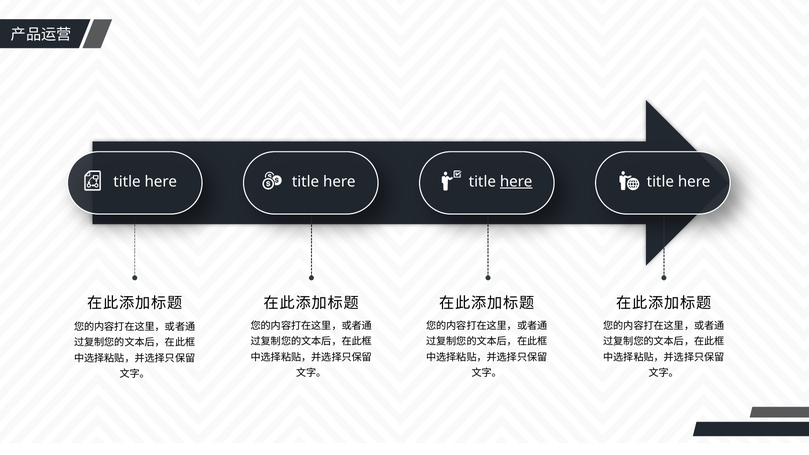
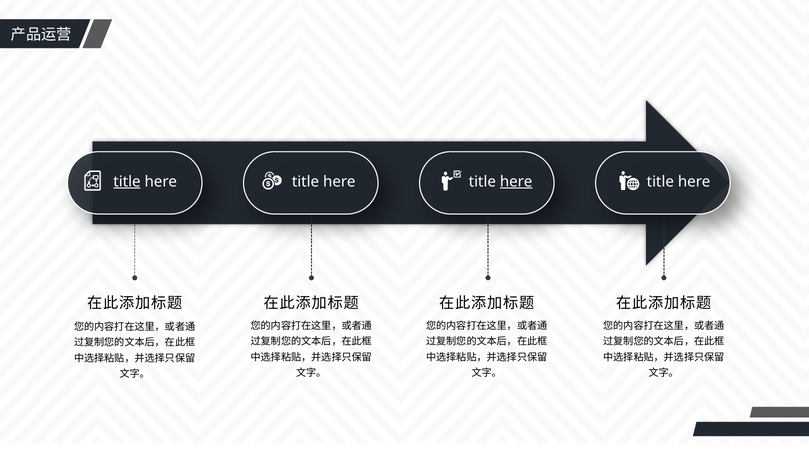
title at (127, 182) underline: none -> present
